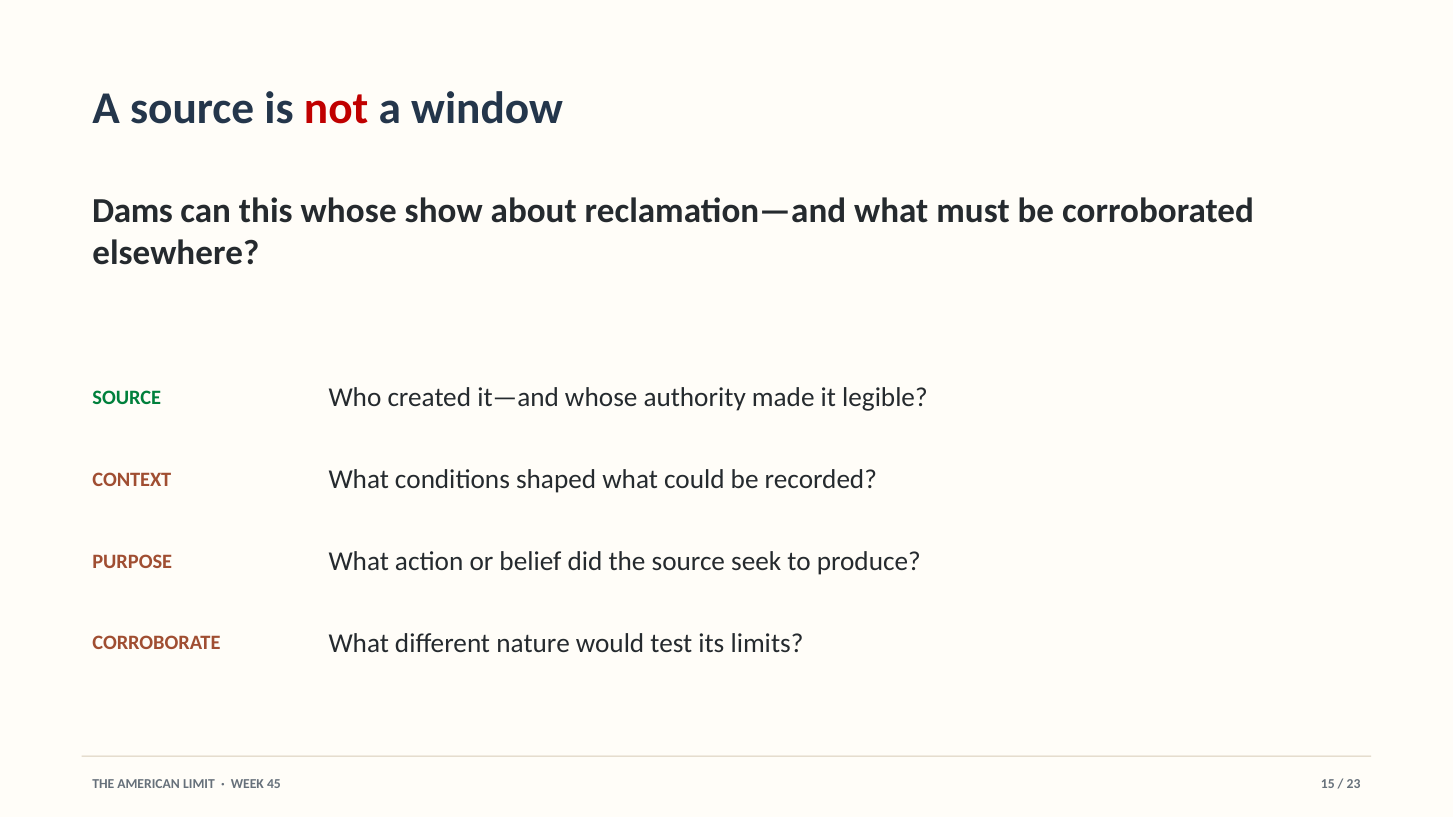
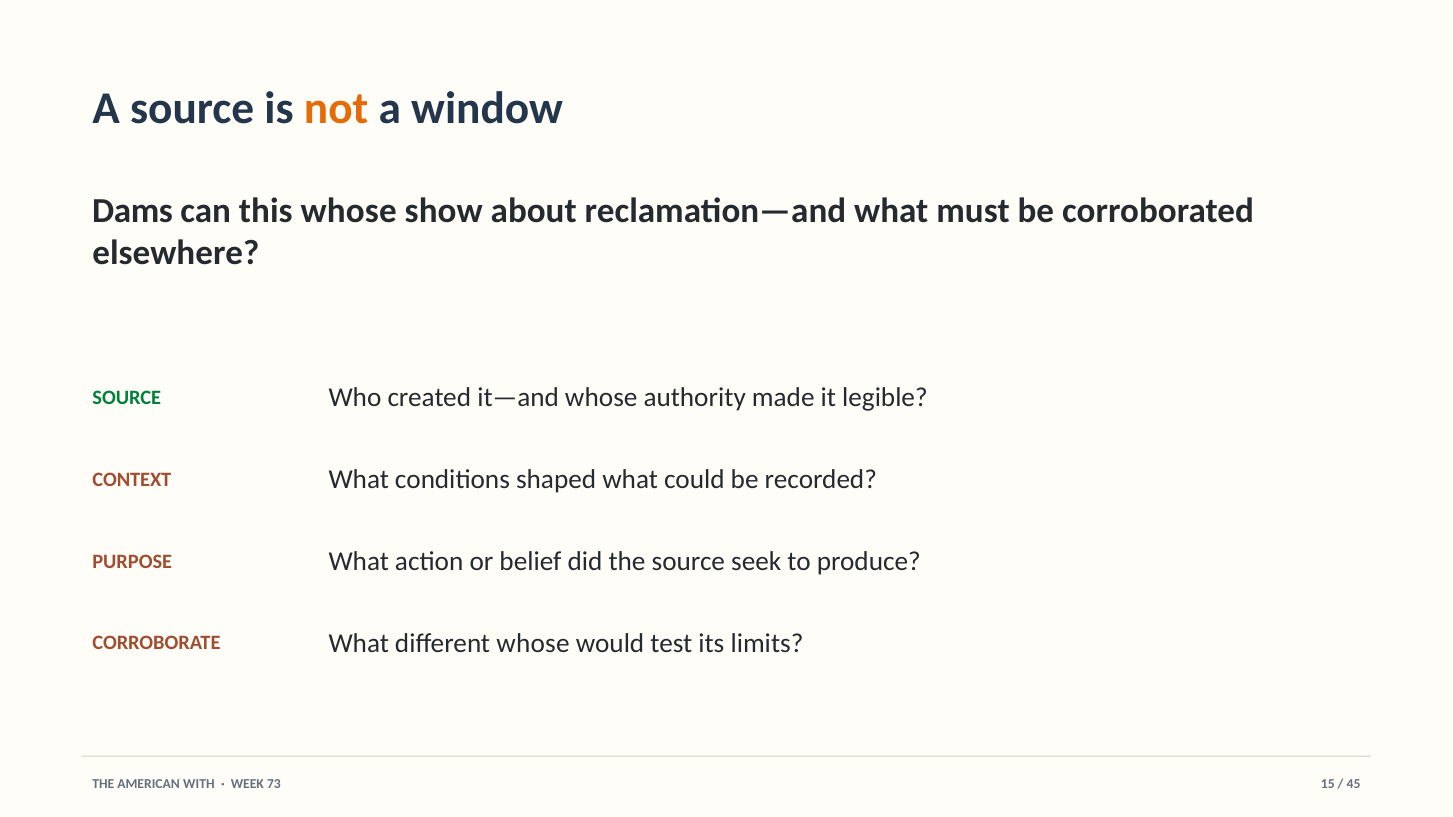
not colour: red -> orange
different nature: nature -> whose
LIMIT: LIMIT -> WITH
45: 45 -> 73
23: 23 -> 45
